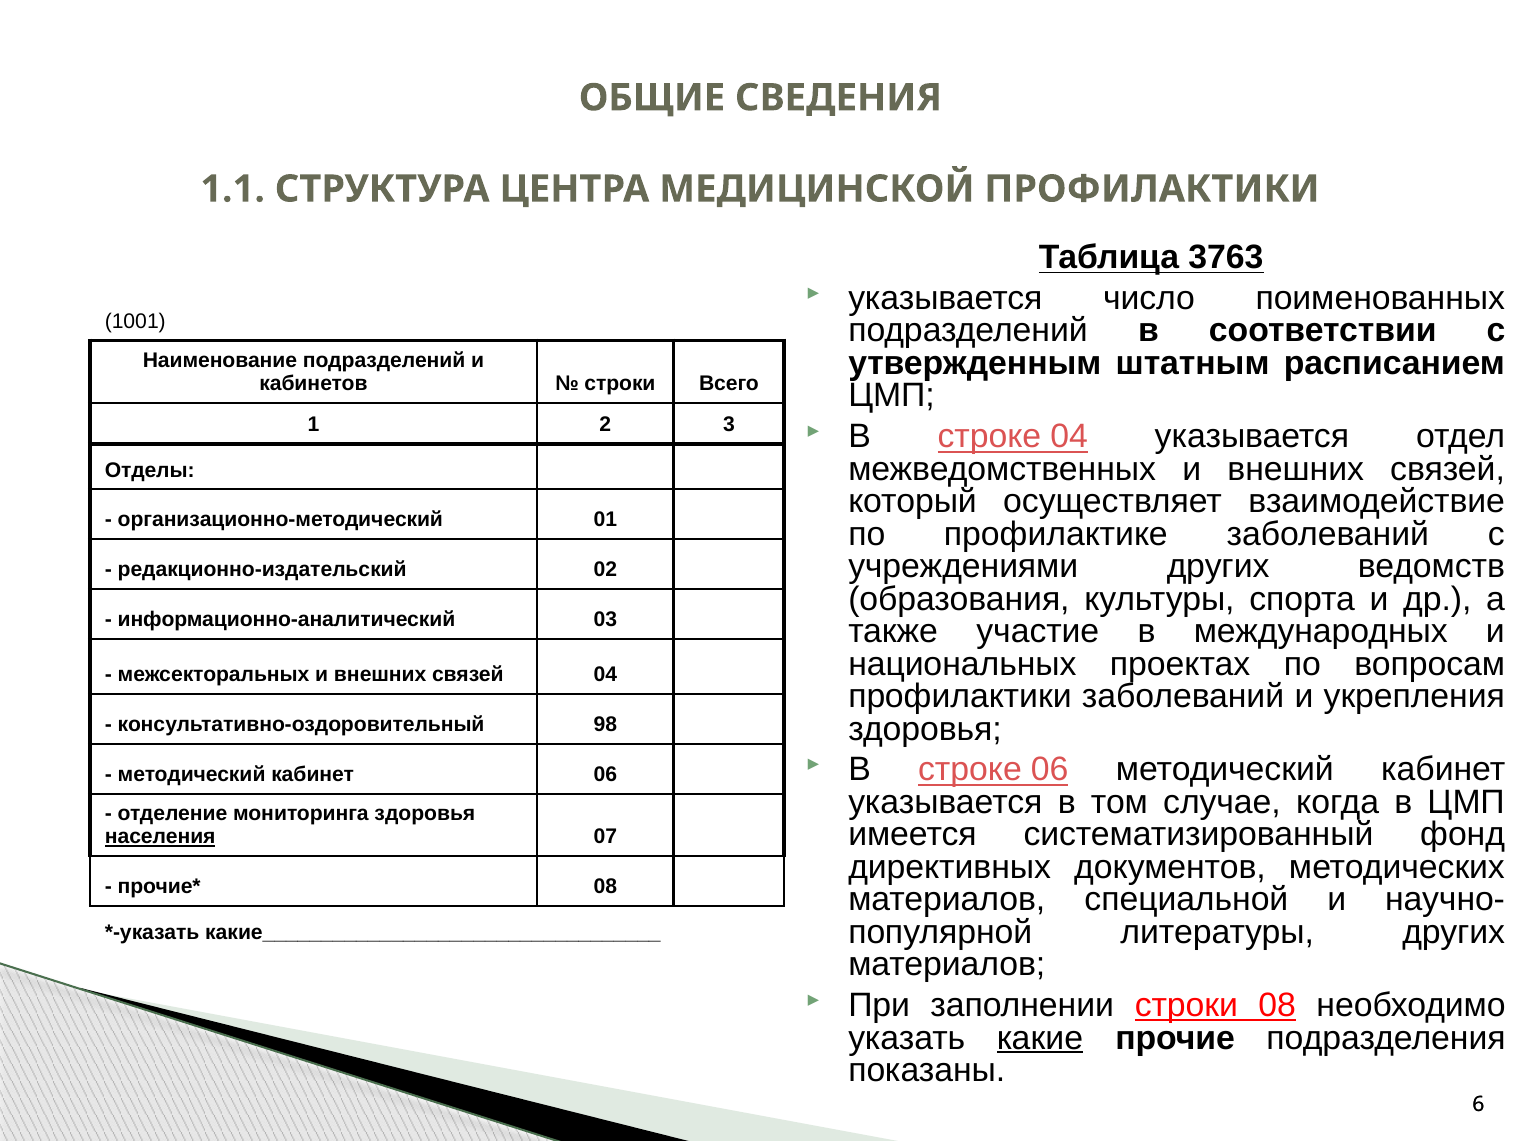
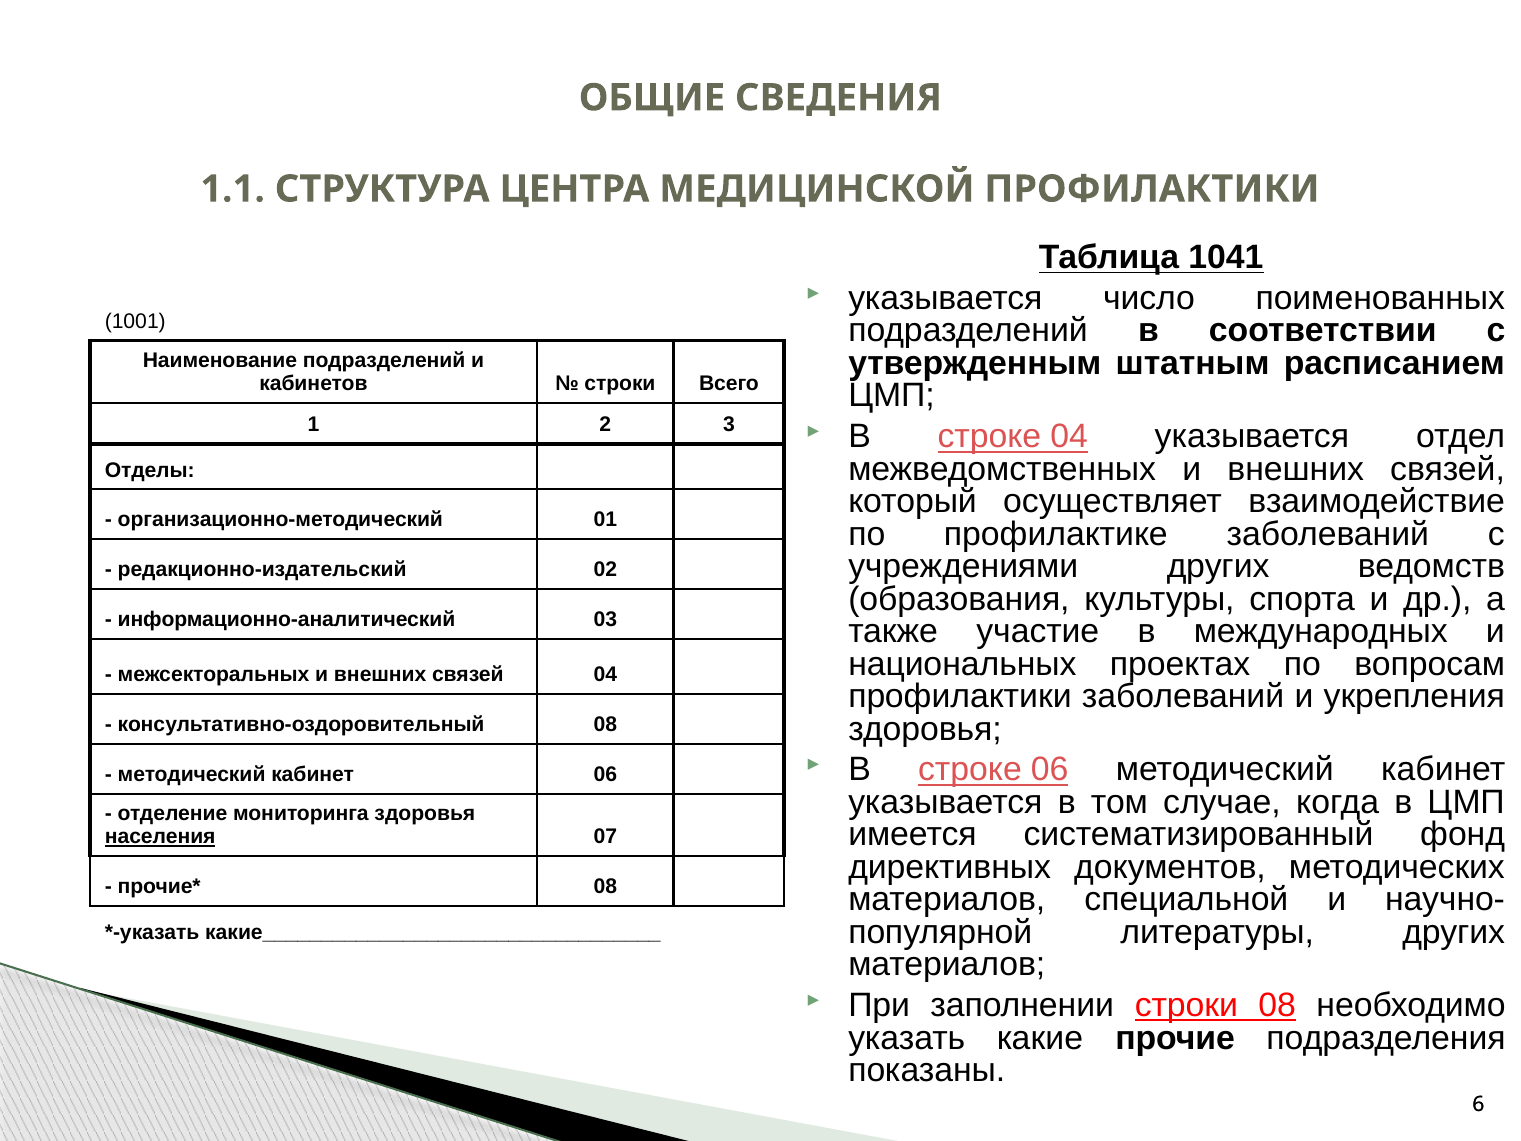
3763: 3763 -> 1041
консультативно-оздоровительный 98: 98 -> 08
какие underline: present -> none
